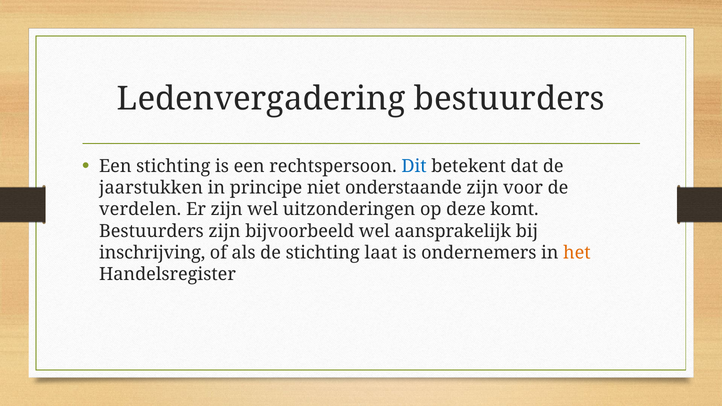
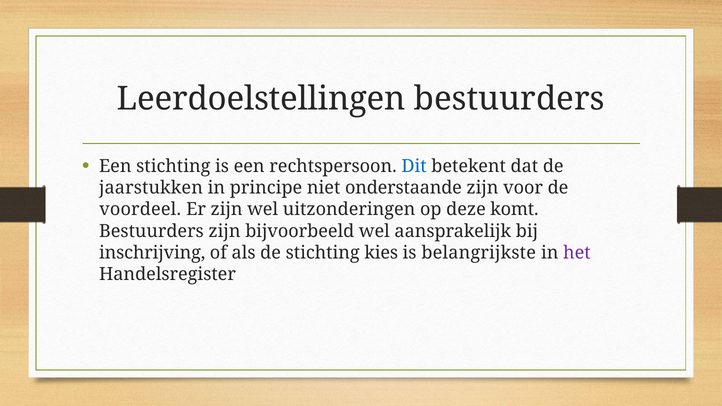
Ledenvergadering: Ledenvergadering -> Leerdoelstellingen
verdelen: verdelen -> voordeel
laat: laat -> kies
ondernemers: ondernemers -> belangrijkste
het colour: orange -> purple
